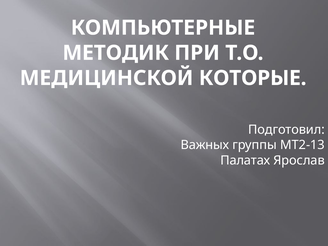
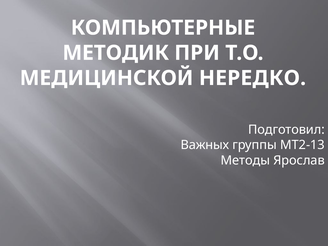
КОТОРЫЕ: КОТОРЫЕ -> НЕРЕДКО
Палатах: Палатах -> Методы
